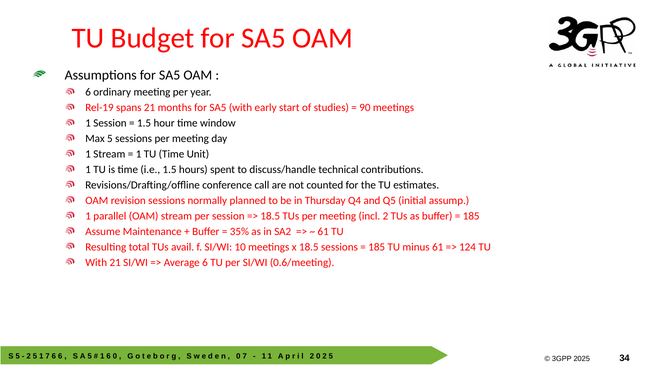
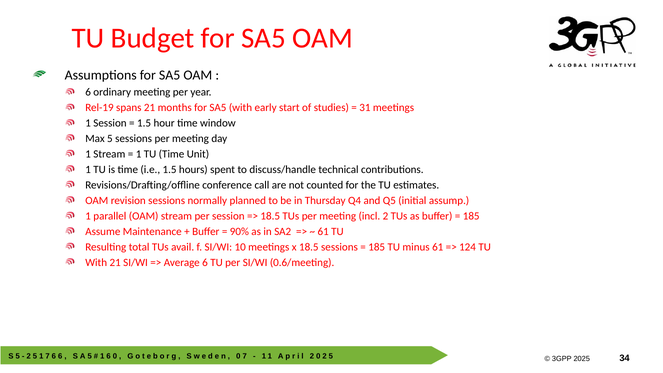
90: 90 -> 31
35%: 35% -> 90%
